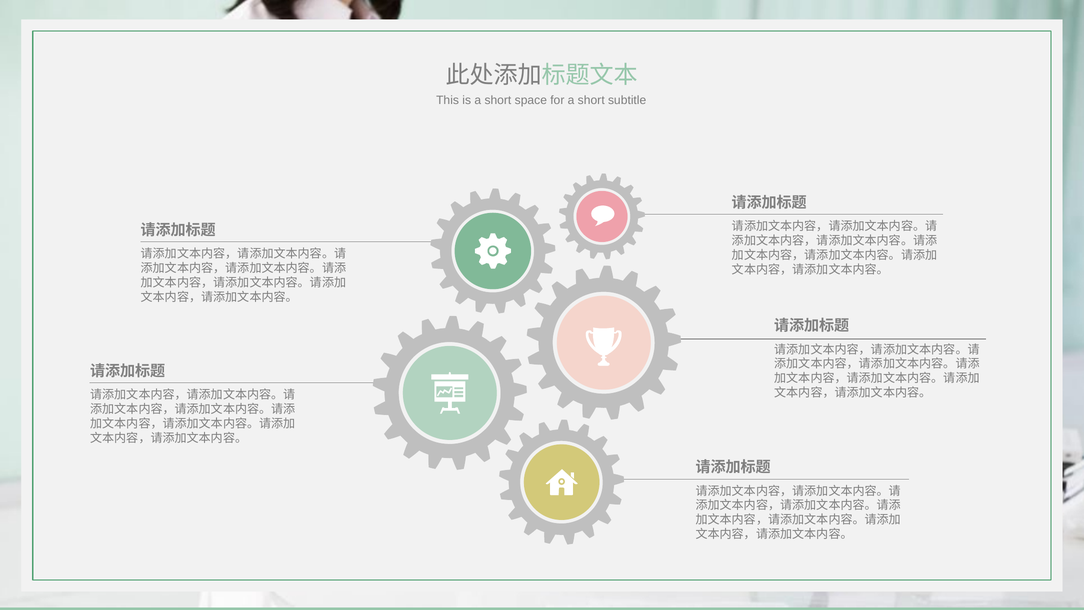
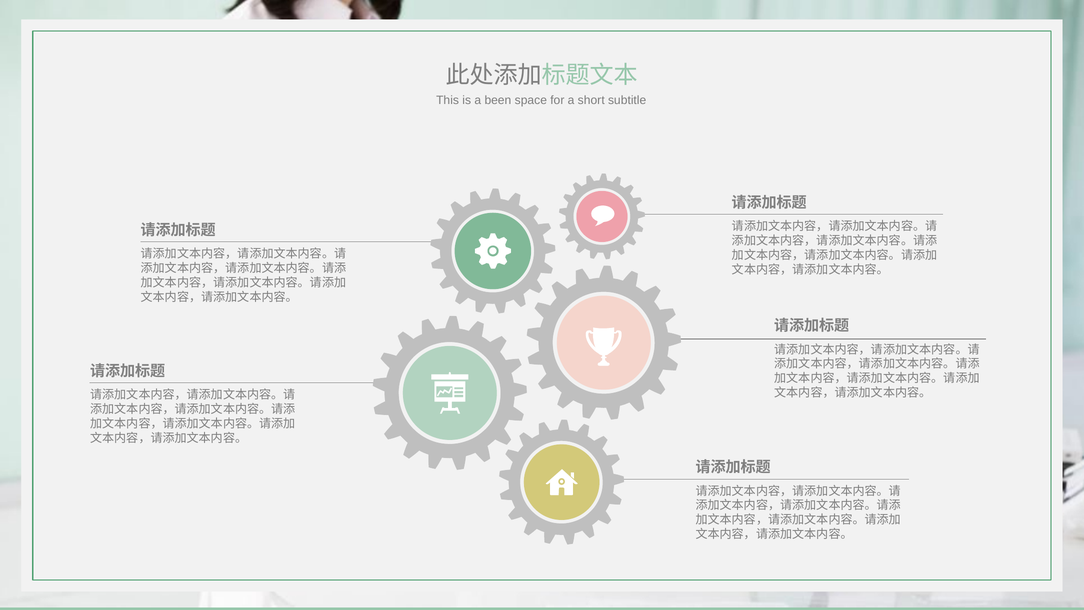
is a short: short -> been
